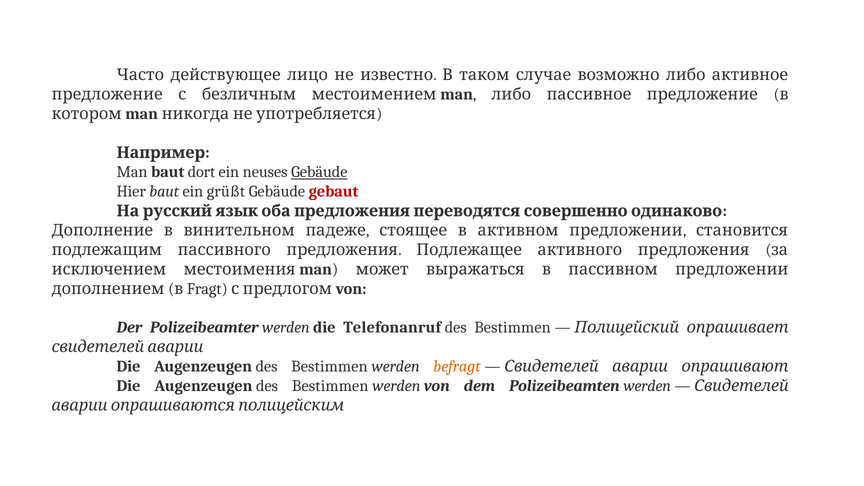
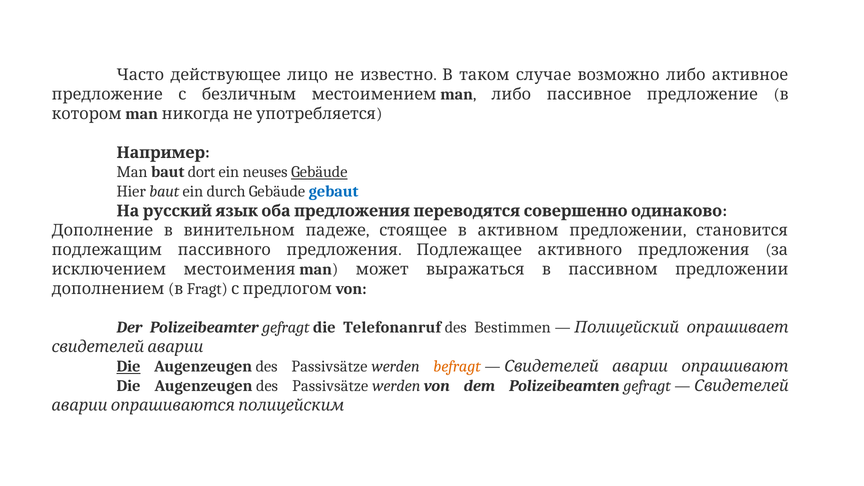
grüßt: grüßt -> durch
gebaut colour: red -> blue
Polizeibeamter werden: werden -> gefragt
Die at (129, 366) underline: none -> present
Bestimmen at (329, 366): Bestimmen -> Passivsätze
Bestimmen at (330, 386): Bestimmen -> Passivsätze
Polizeibeamten werden: werden -> gefragt
